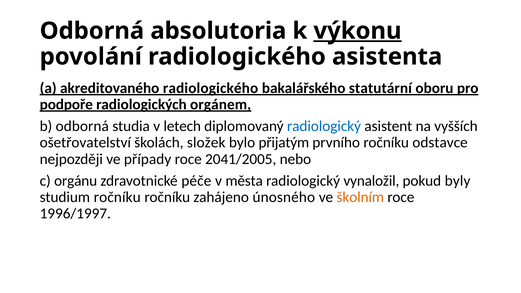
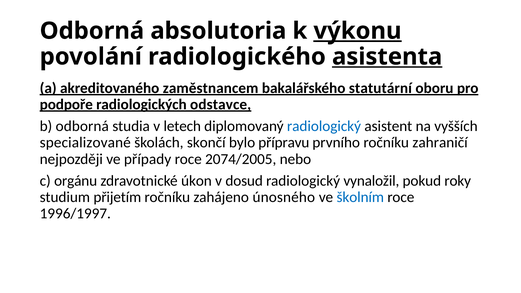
asistenta underline: none -> present
akreditovaného radiologického: radiologického -> zaměstnancem
orgánem: orgánem -> odstavce
ošetřovatelství: ošetřovatelství -> specializované
složek: složek -> skončí
přijatým: přijatým -> přípravu
odstavce: odstavce -> zahraničí
2041/2005: 2041/2005 -> 2074/2005
péče: péče -> úkon
města: města -> dosud
byly: byly -> roky
studium ročníku: ročníku -> přijetím
školním colour: orange -> blue
